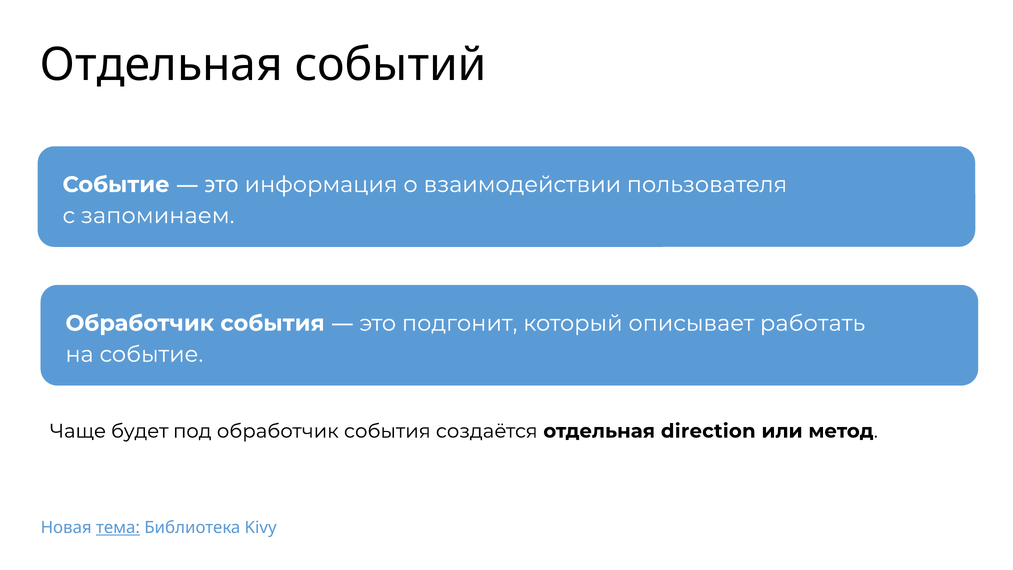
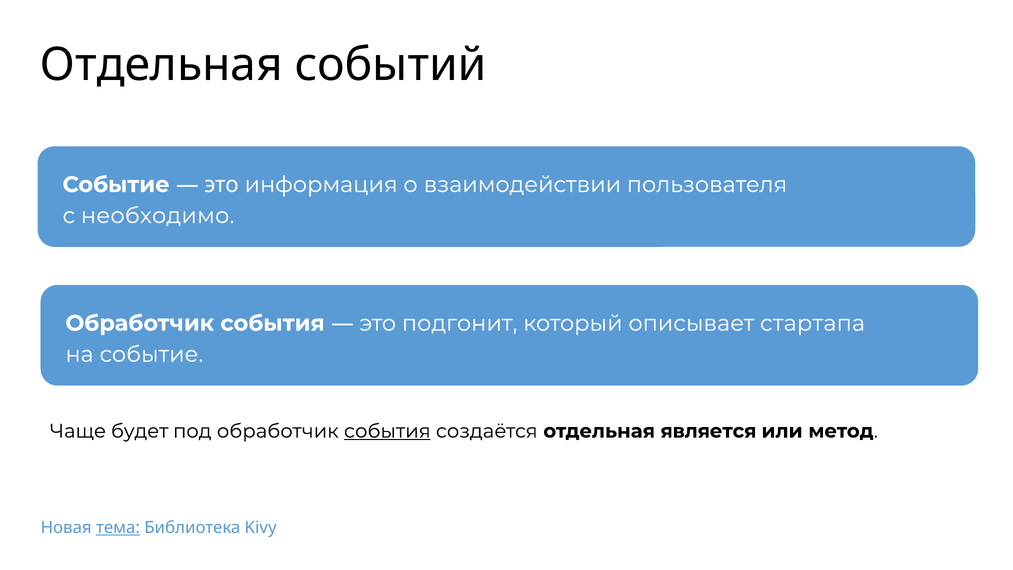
запоминаем: запоминаем -> необходимо
работать: работать -> стартапа
события at (387, 431) underline: none -> present
direction: direction -> является
